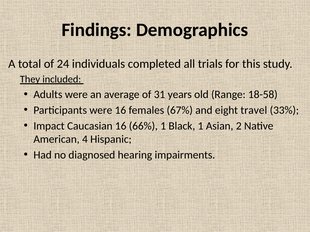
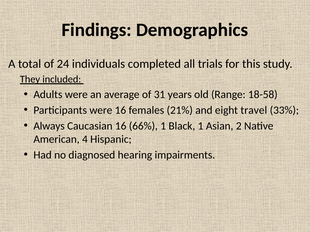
67%: 67% -> 21%
Impact: Impact -> Always
